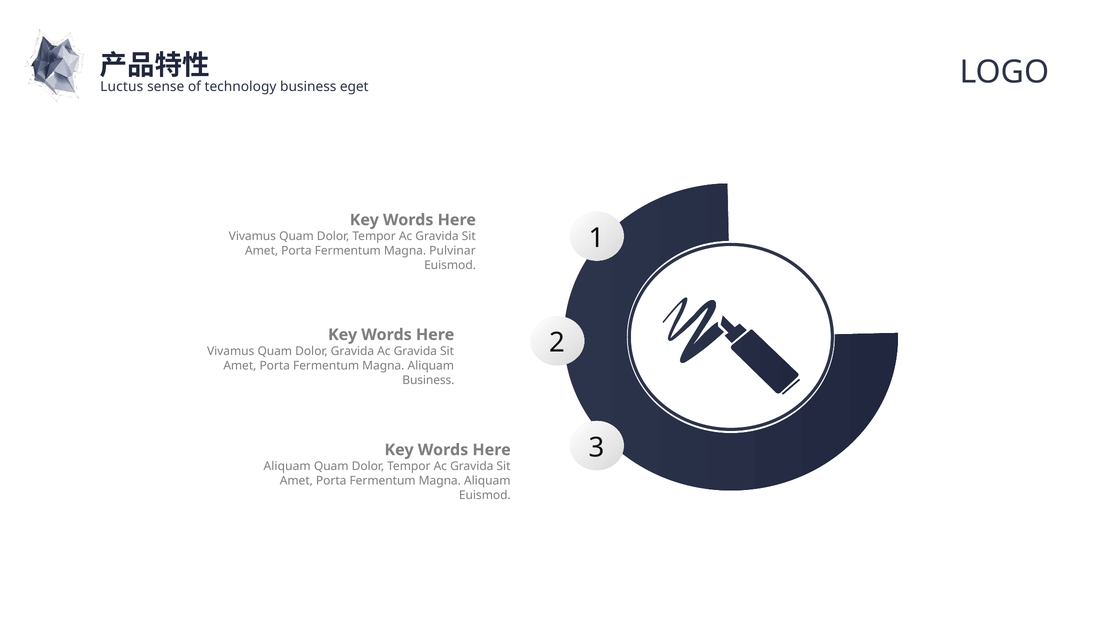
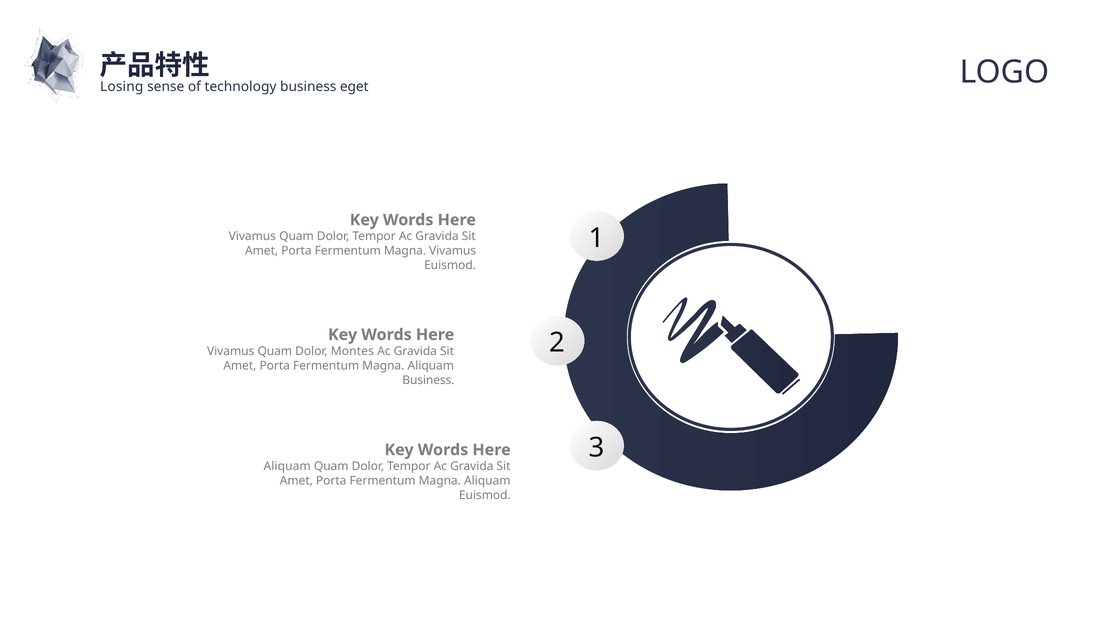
Luctus: Luctus -> Losing
Magna Pulvinar: Pulvinar -> Vivamus
Dolor Gravida: Gravida -> Montes
